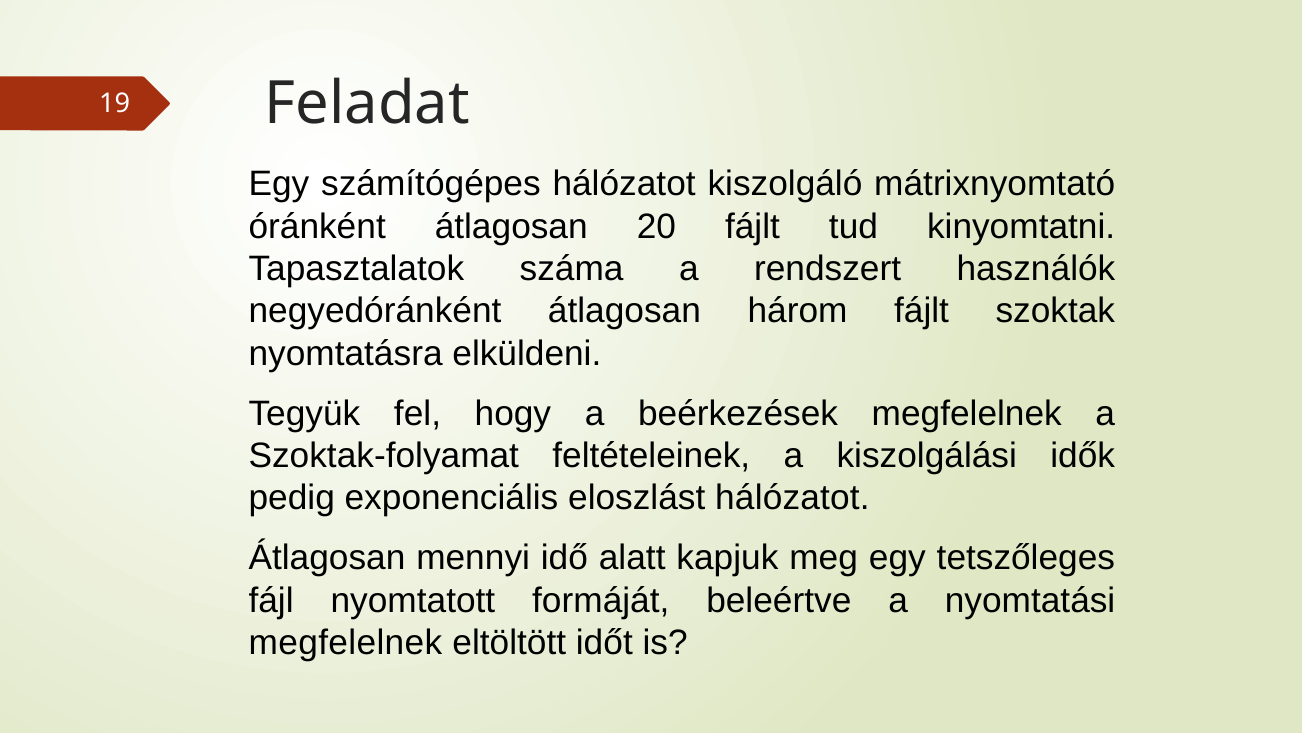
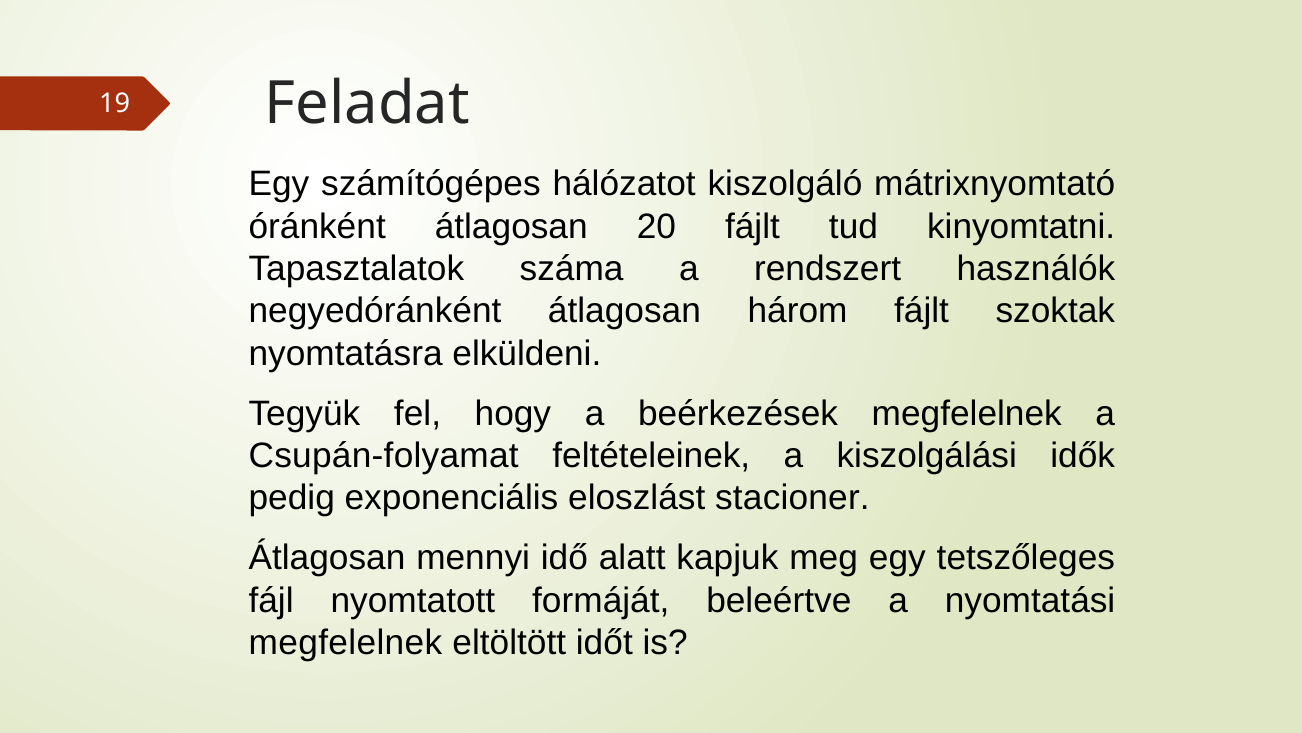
Szoktak-folyamat: Szoktak-folyamat -> Csupán-folyamat
eloszlást hálózatot: hálózatot -> stacioner
